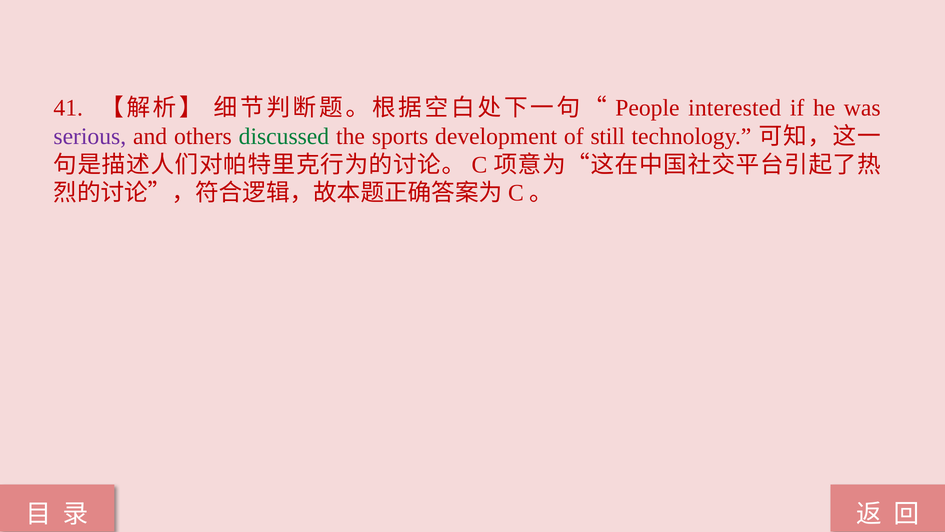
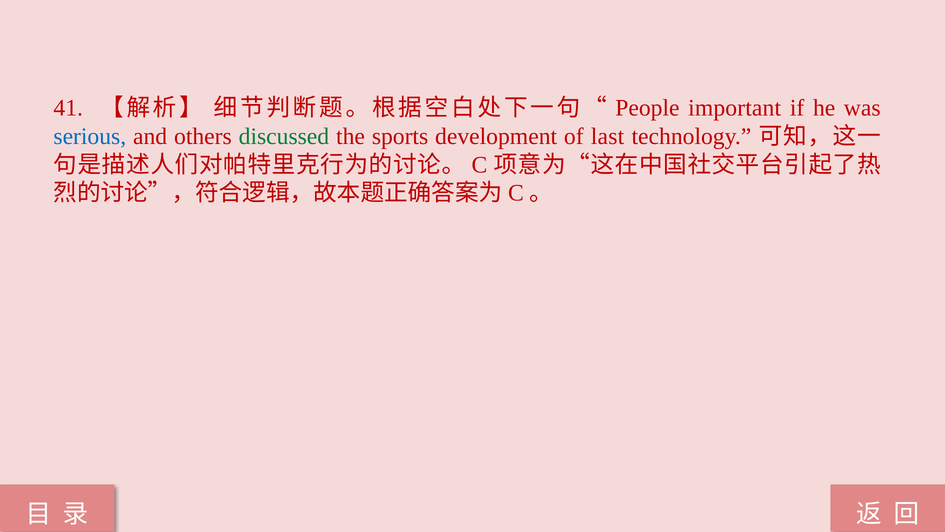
interested: interested -> important
serious colour: purple -> blue
still: still -> last
